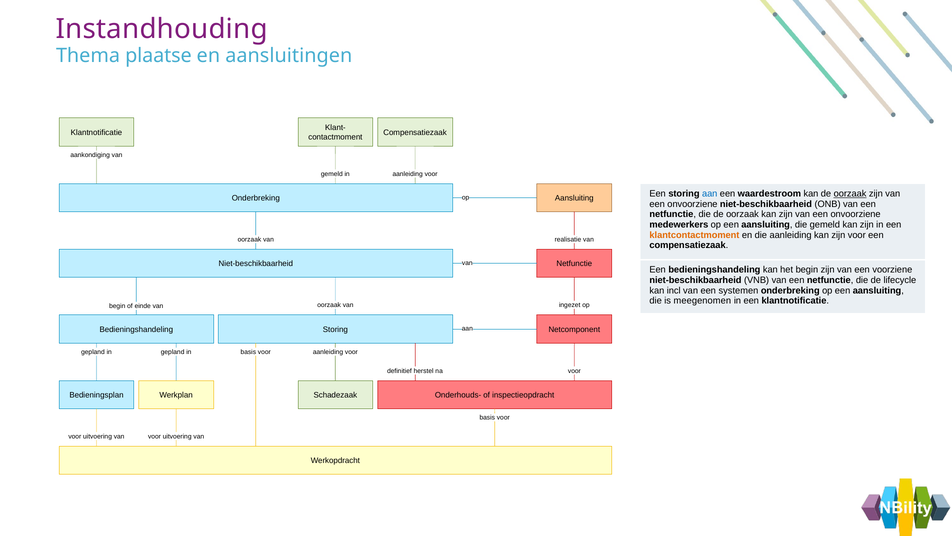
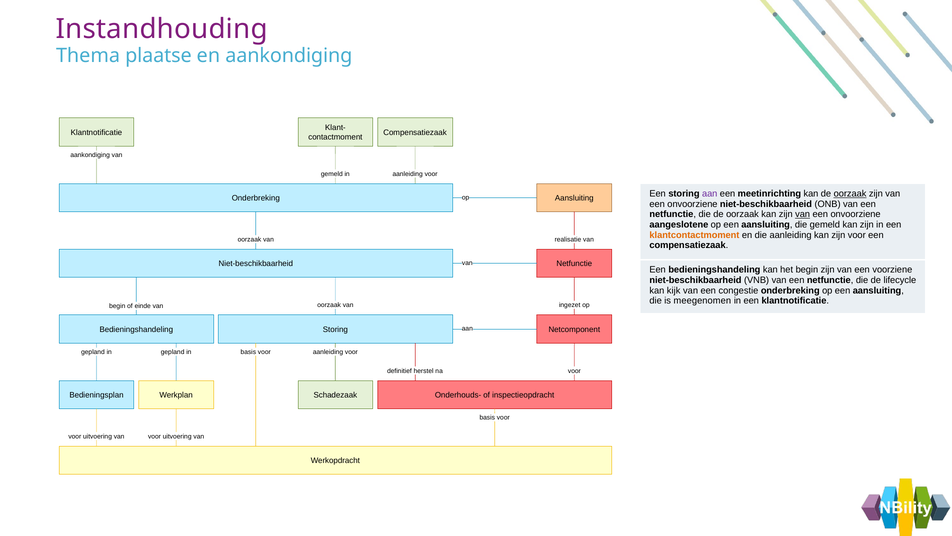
en aansluitingen: aansluitingen -> aankondiging
aan at (710, 194) colour: blue -> purple
waardestroom: waardestroom -> meetinrichting
van at (803, 214) underline: none -> present
medewerkers: medewerkers -> aangeslotene
incl: incl -> kijk
systemen: systemen -> congestie
